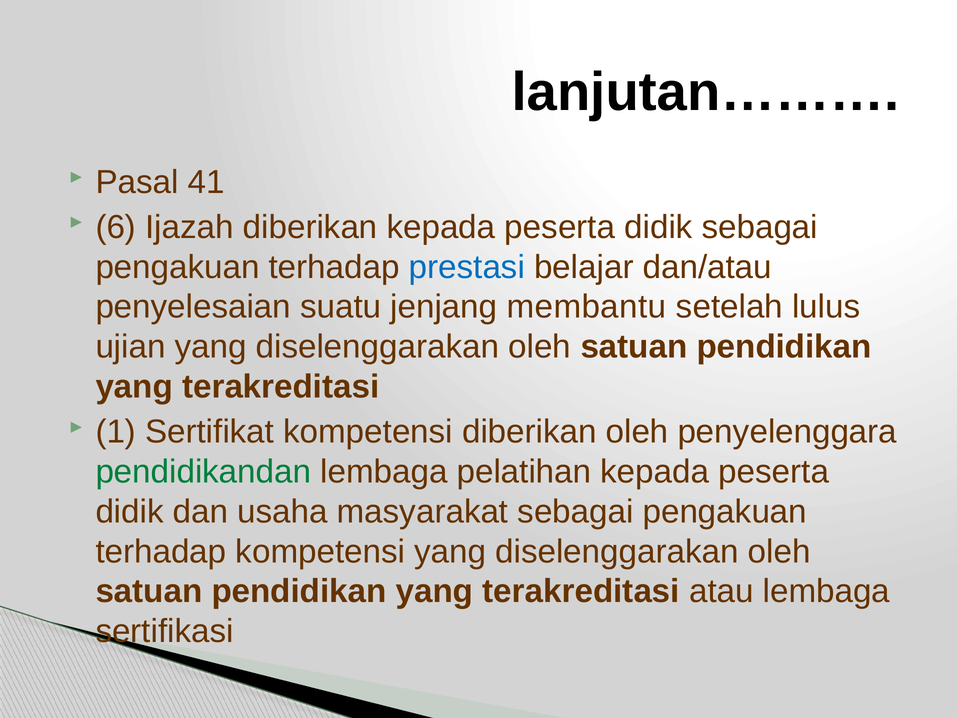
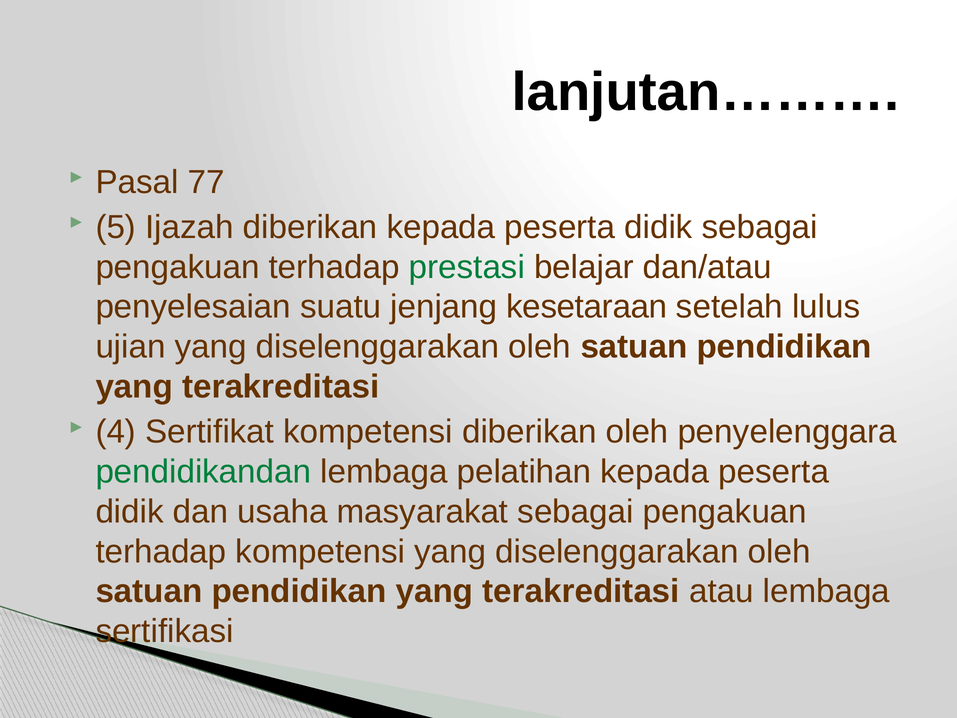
41: 41 -> 77
6: 6 -> 5
prestasi colour: blue -> green
membantu: membantu -> kesetaraan
1: 1 -> 4
